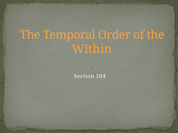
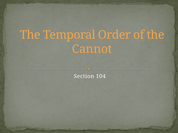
Within: Within -> Cannot
